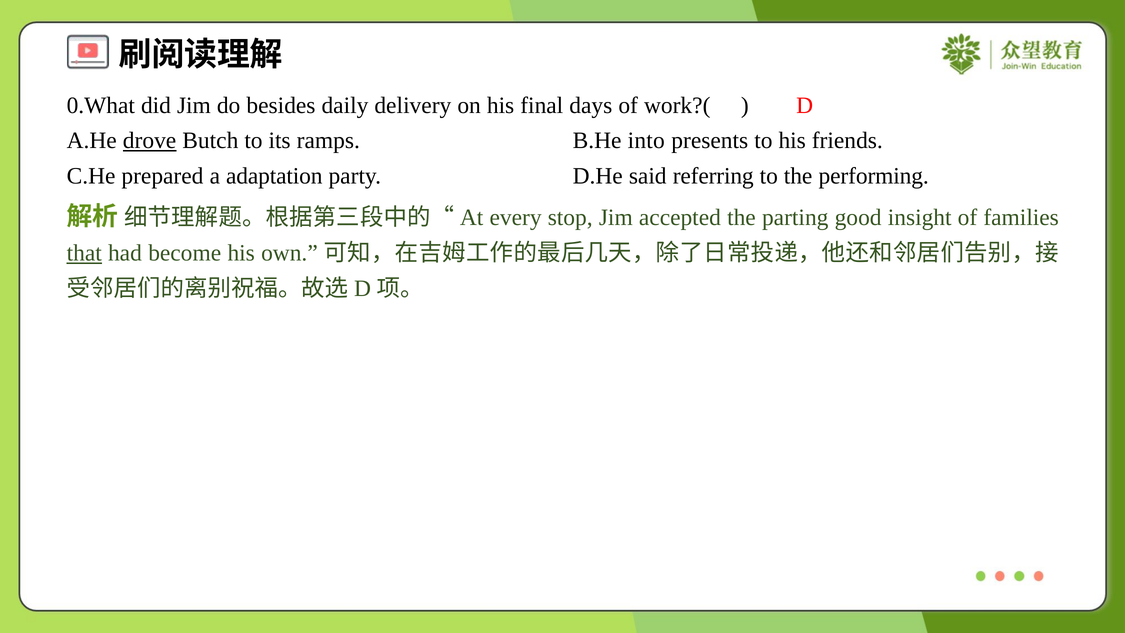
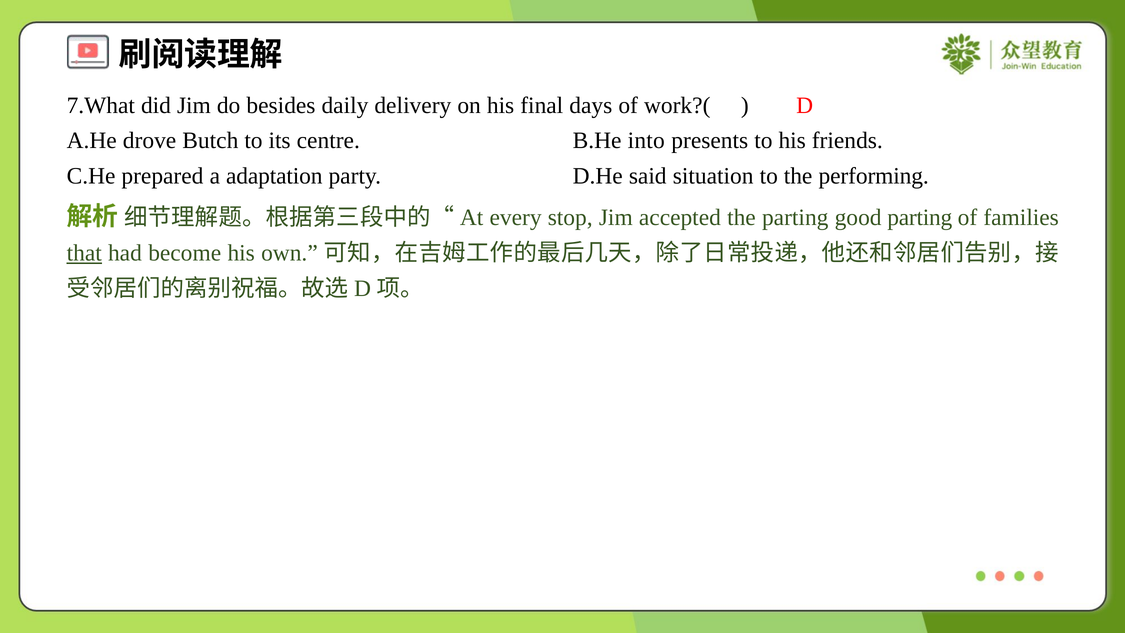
0.What: 0.What -> 7.What
drove underline: present -> none
ramps: ramps -> centre
referring: referring -> situation
good insight: insight -> parting
